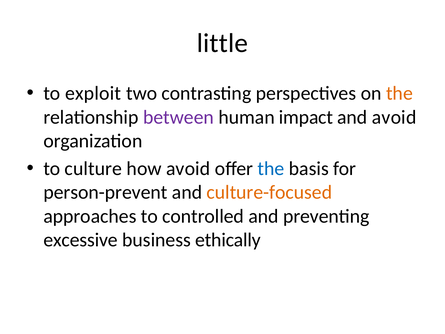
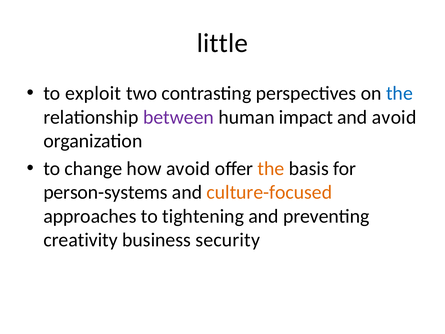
the at (399, 93) colour: orange -> blue
culture: culture -> change
the at (271, 169) colour: blue -> orange
person-prevent: person-prevent -> person-systems
controlled: controlled -> tightening
excessive: excessive -> creativity
ethically: ethically -> security
